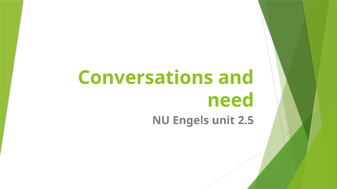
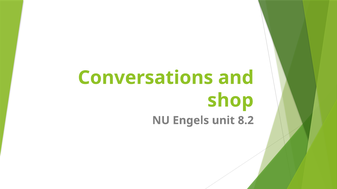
need: need -> shop
2.5: 2.5 -> 8.2
